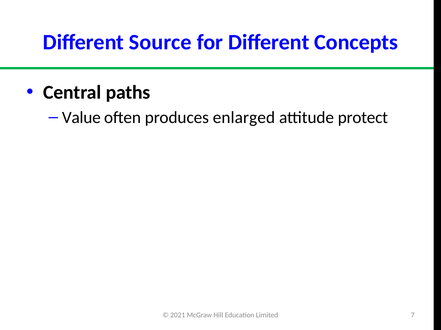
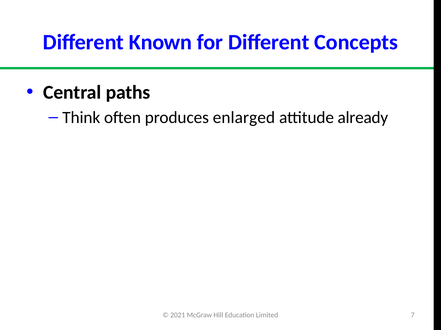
Source: Source -> Known
Value: Value -> Think
protect: protect -> already
